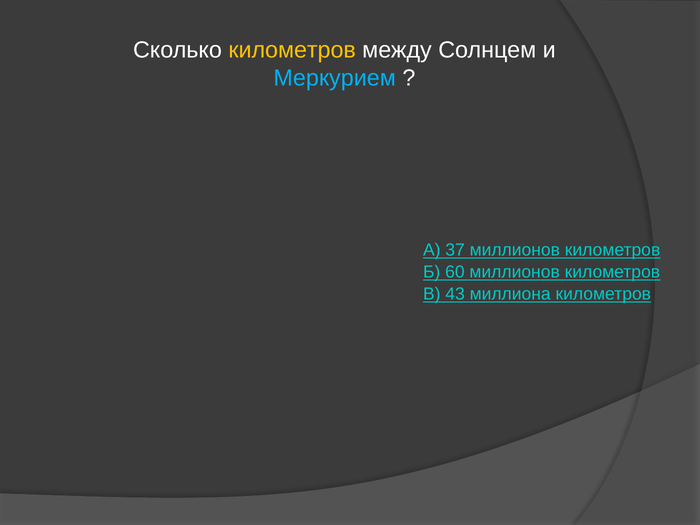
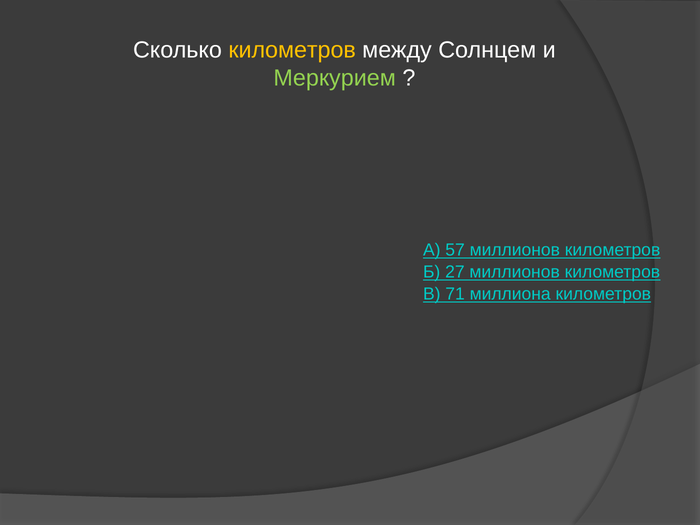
Меркурием colour: light blue -> light green
37: 37 -> 57
60: 60 -> 27
43: 43 -> 71
